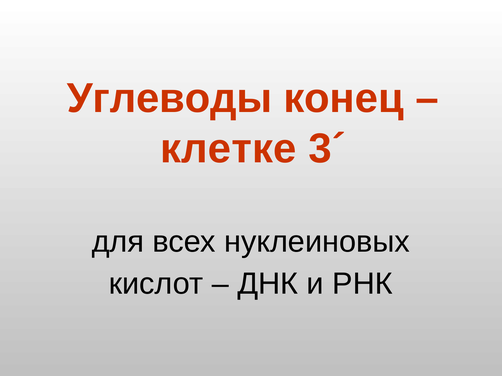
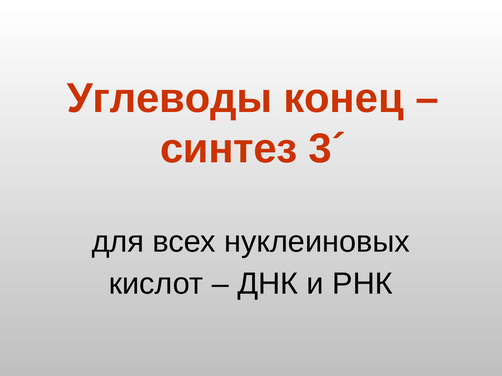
клетке: клетке -> синтез
